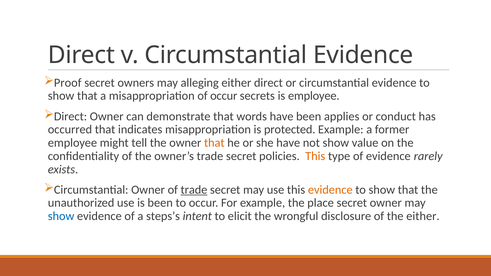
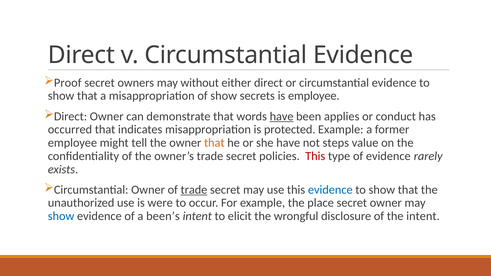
alleging: alleging -> without
of occur: occur -> show
have at (282, 116) underline: none -> present
not show: show -> steps
This at (315, 156) colour: orange -> red
evidence at (330, 190) colour: orange -> blue
is been: been -> were
steps’s: steps’s -> been’s
the either: either -> intent
